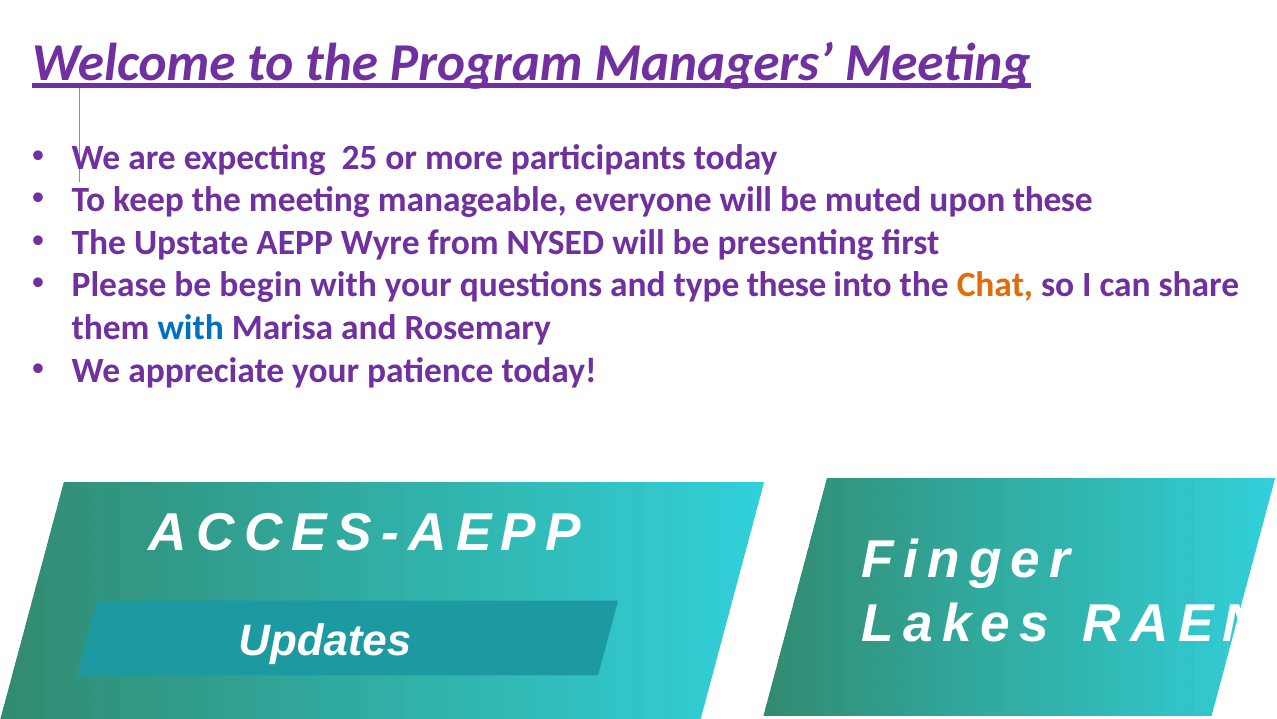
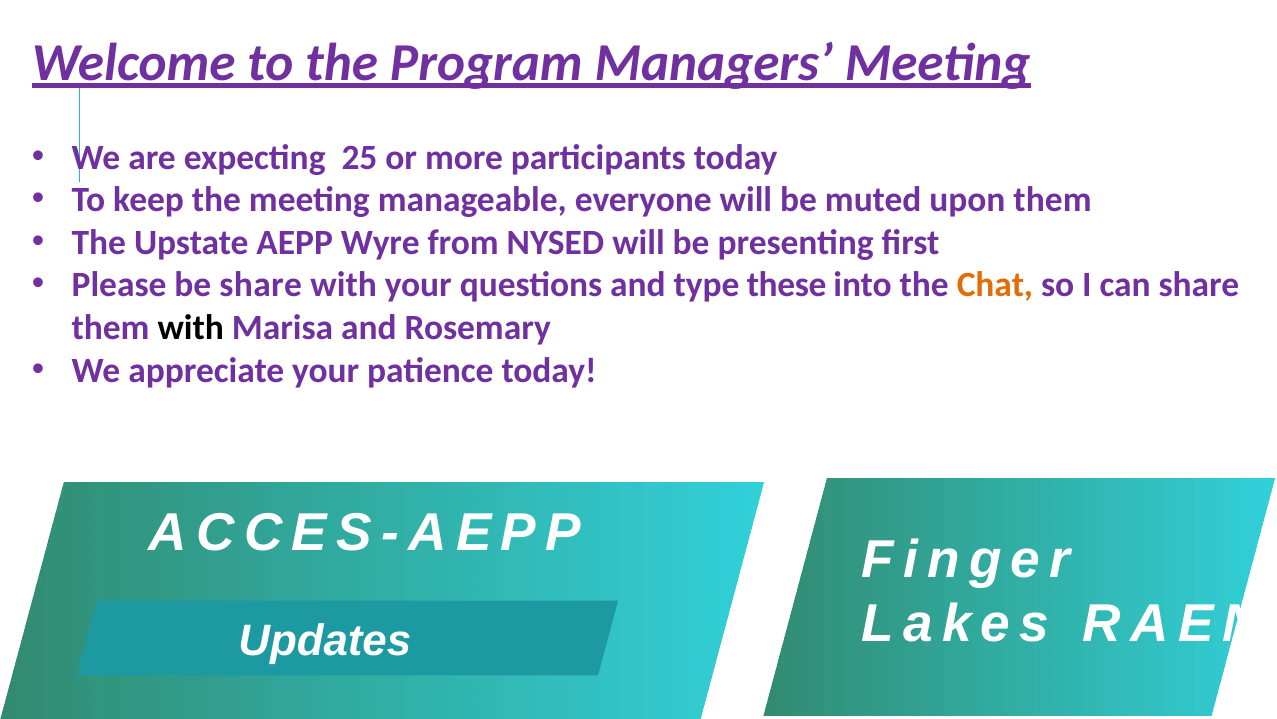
upon these: these -> them
be begin: begin -> share
with at (191, 327) colour: blue -> black
